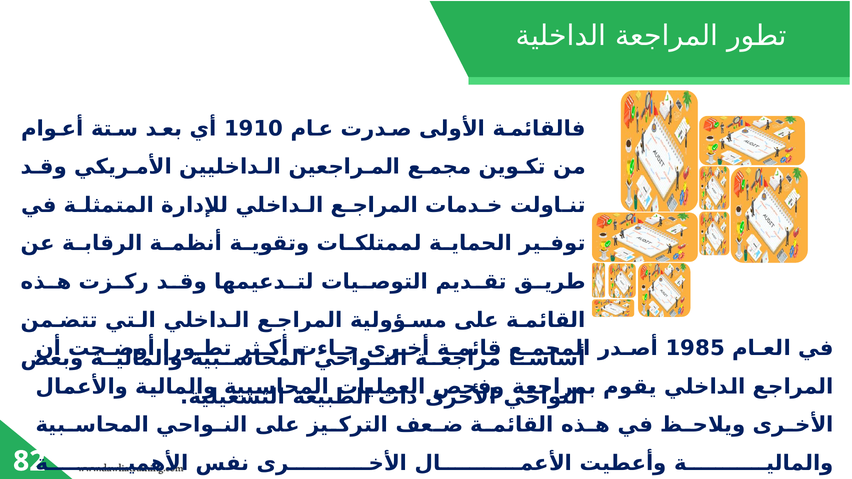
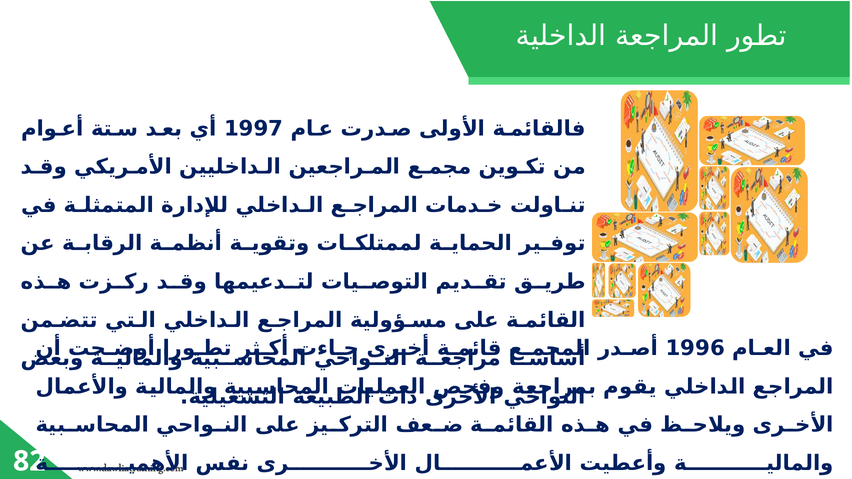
1910: 1910 -> 1997
1985: 1985 -> 1996
